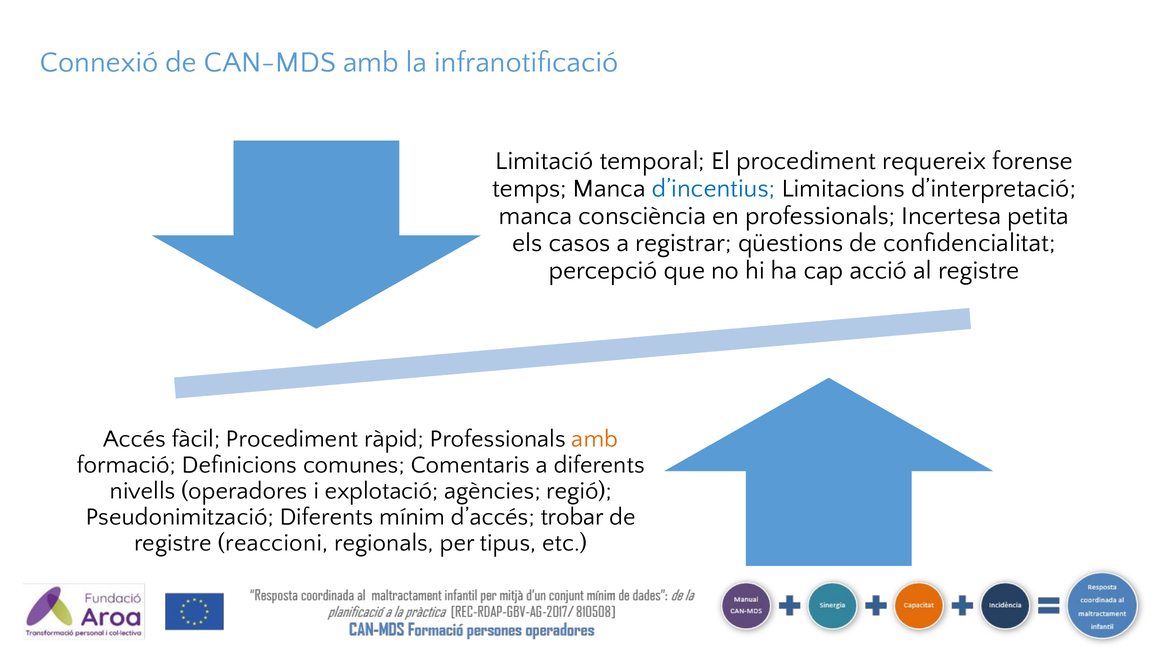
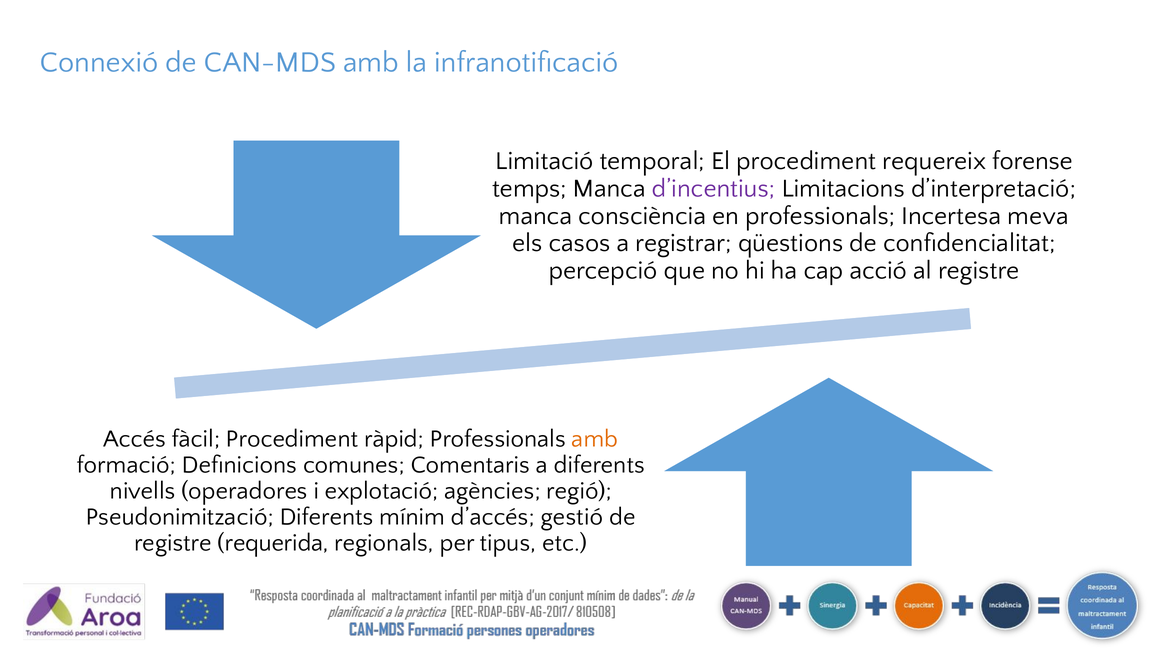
d’incentius colour: blue -> purple
petita: petita -> meva
trobar: trobar -> gestió
reaccioni: reaccioni -> requerida
